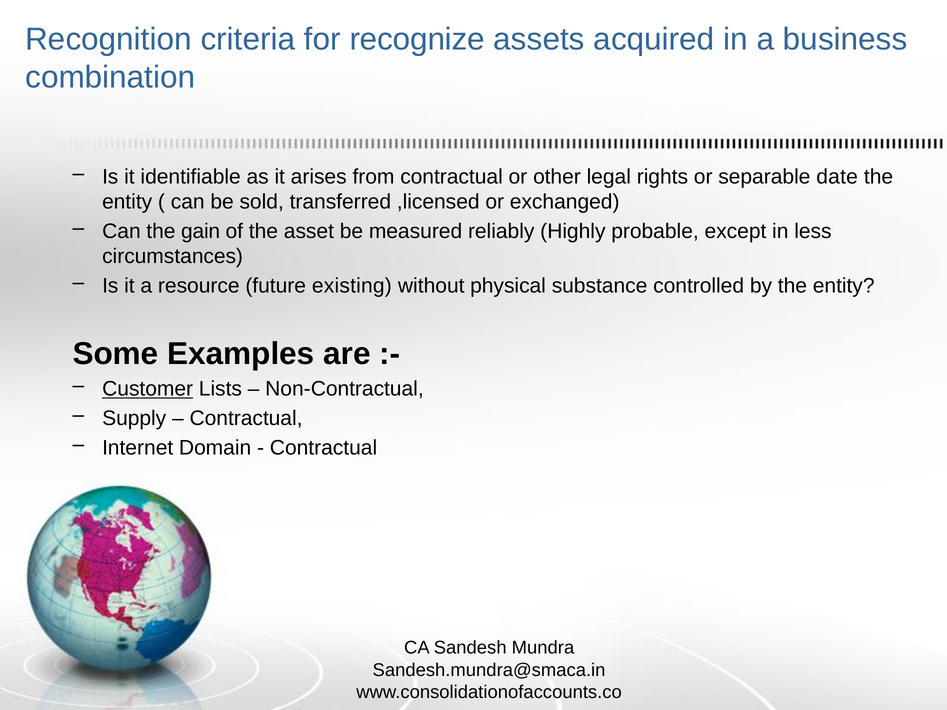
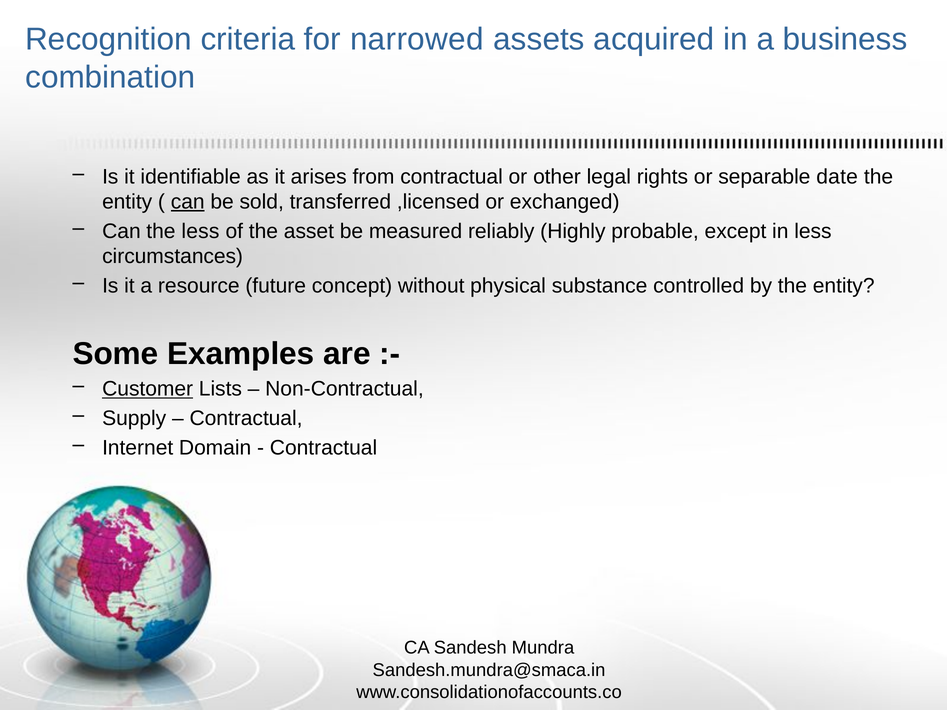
recognize: recognize -> narrowed
can at (188, 202) underline: none -> present
the gain: gain -> less
existing: existing -> concept
